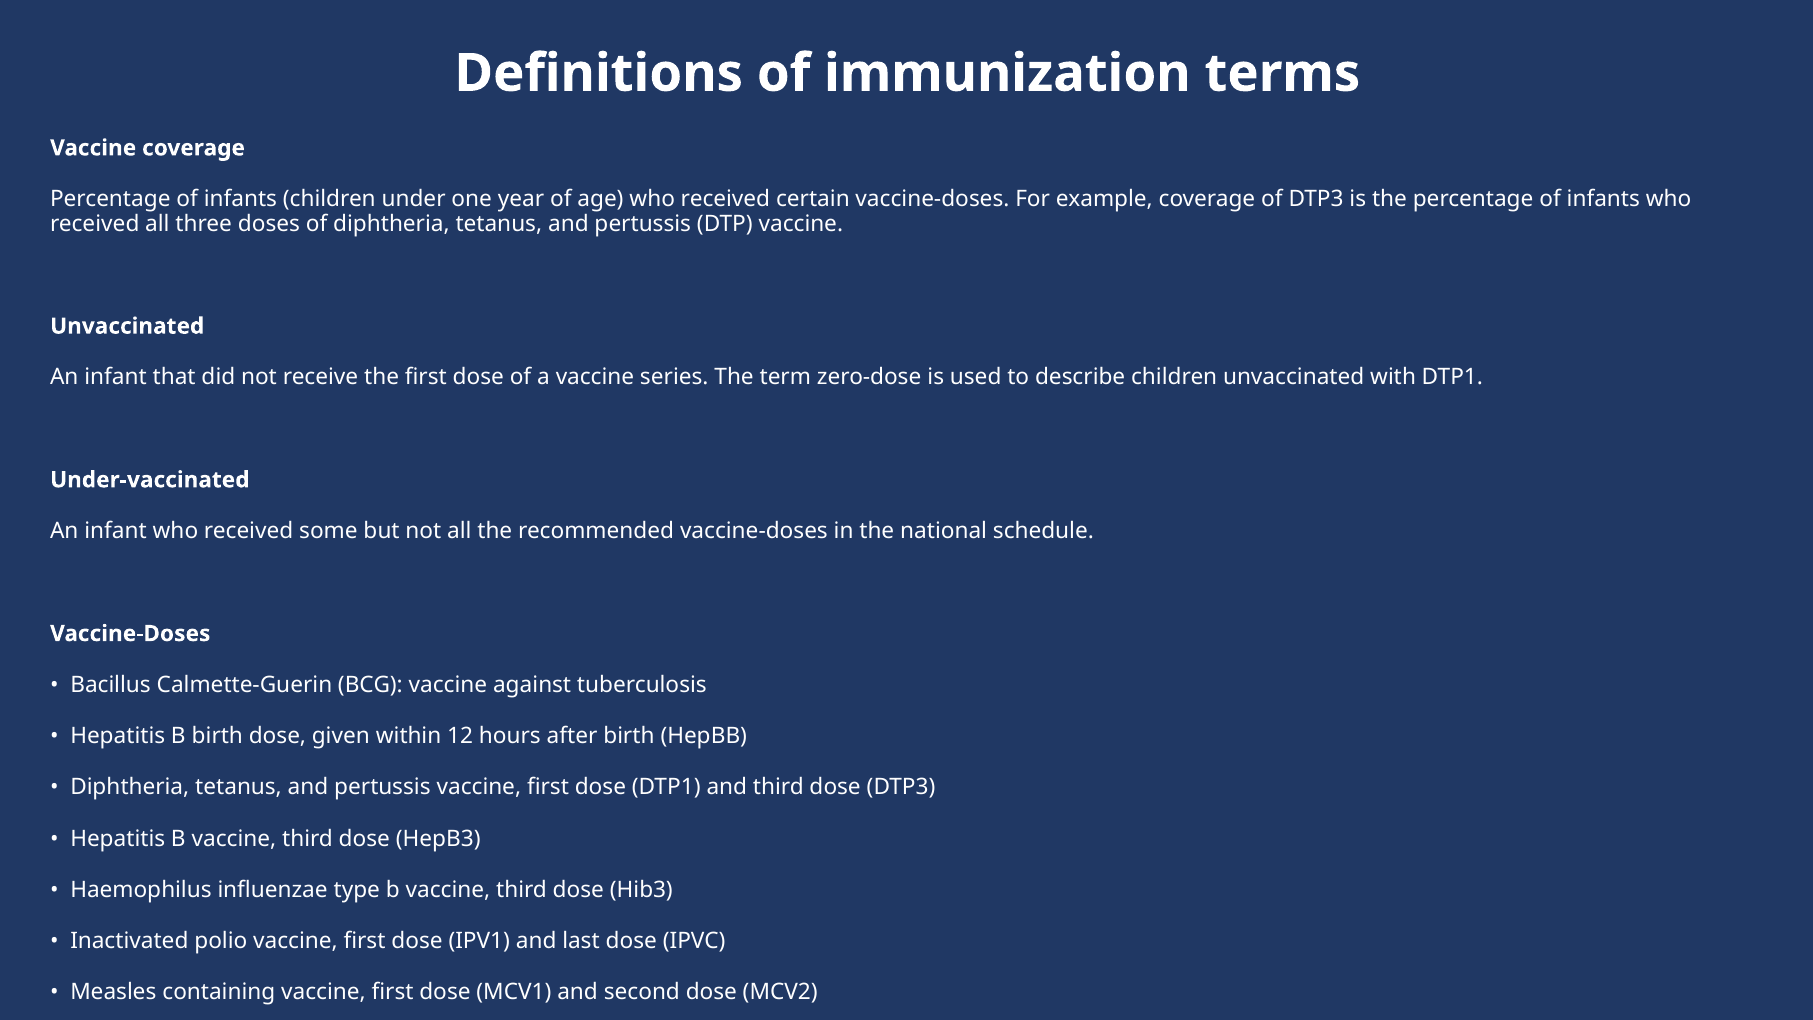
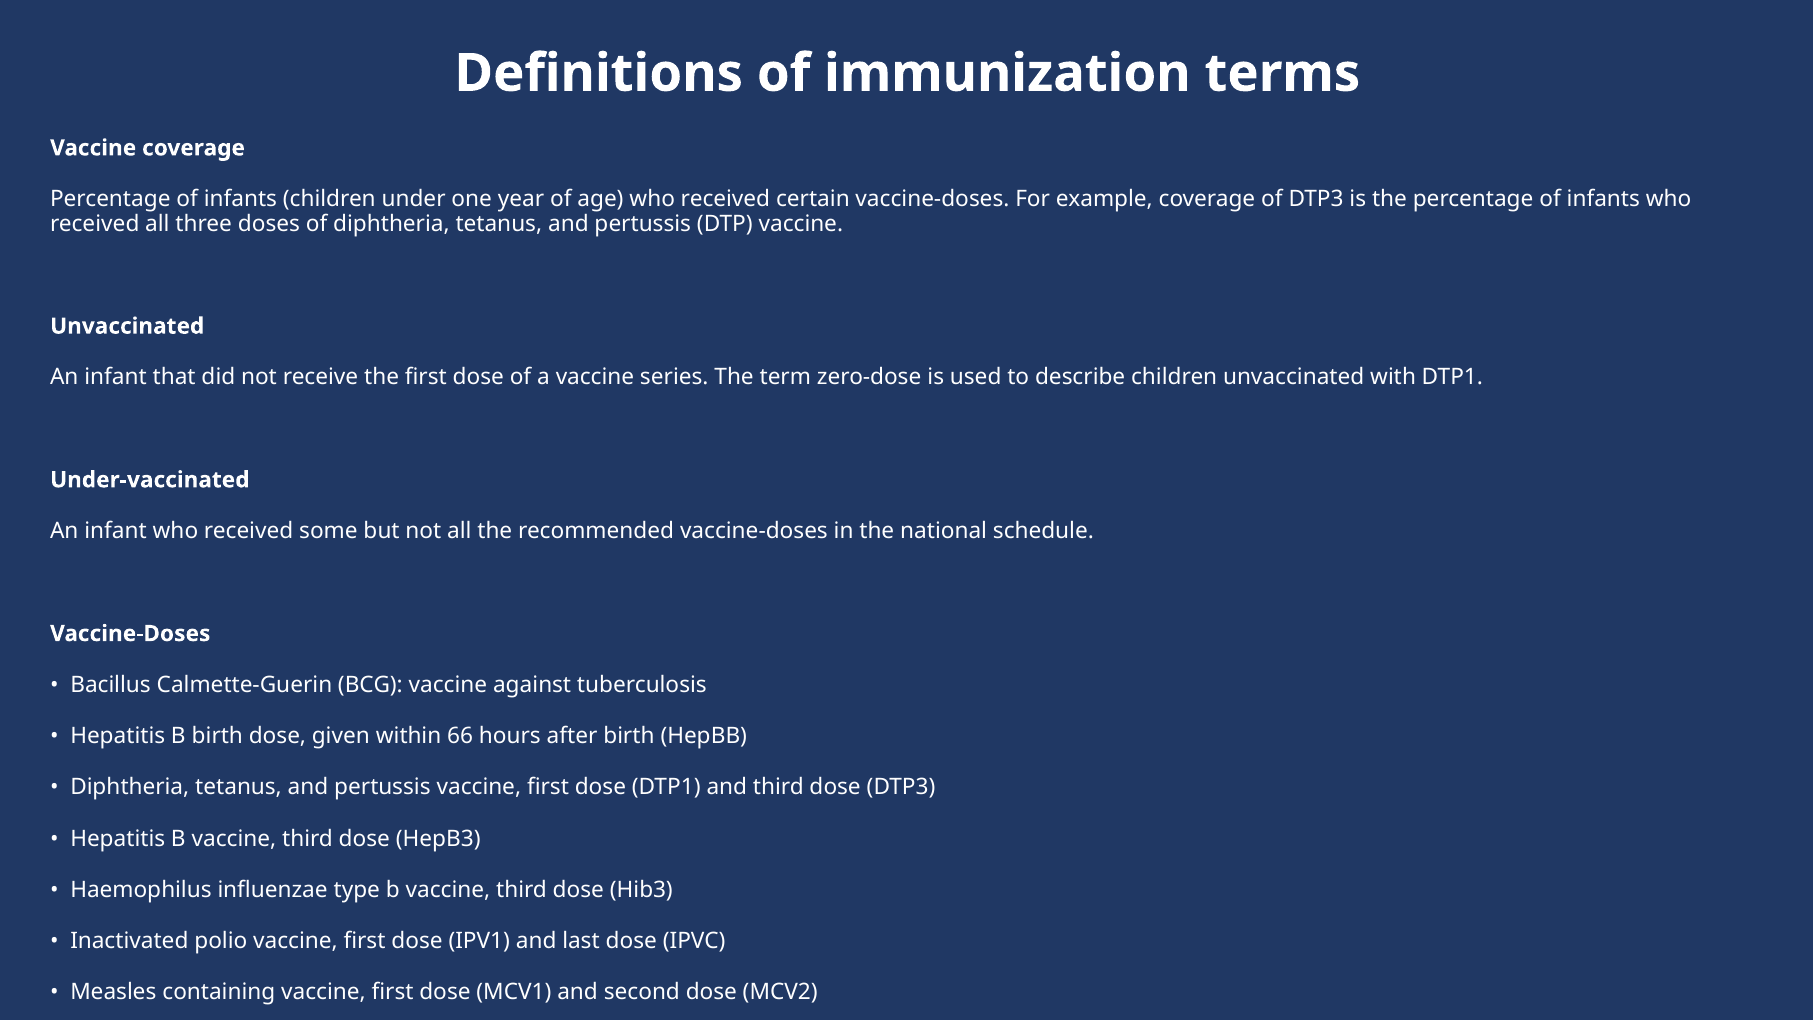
12: 12 -> 66
